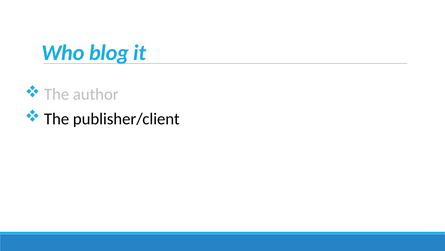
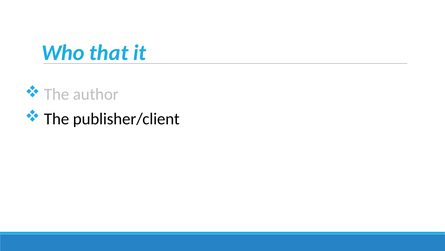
blog: blog -> that
